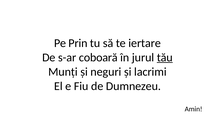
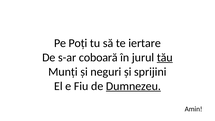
Prin: Prin -> Poți
lacrimi: lacrimi -> sprijini
Dumnezeu underline: none -> present
